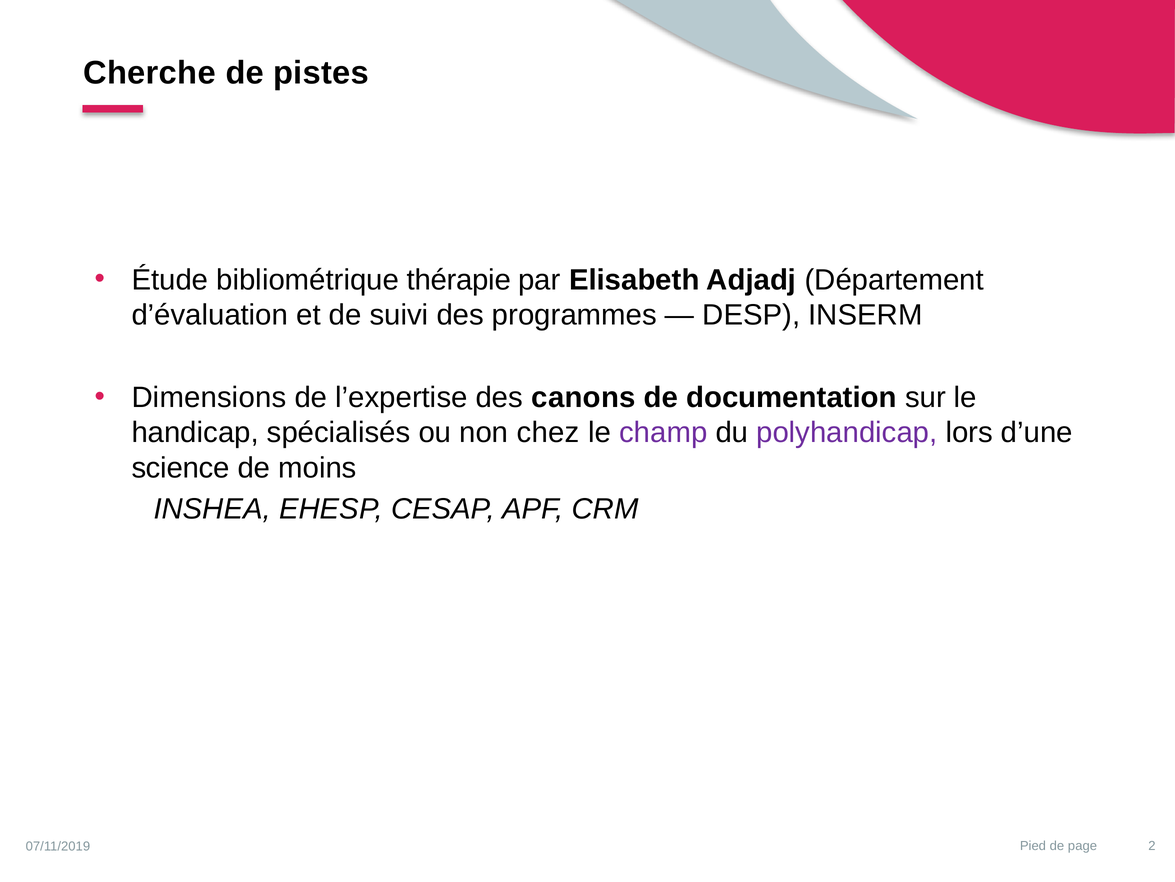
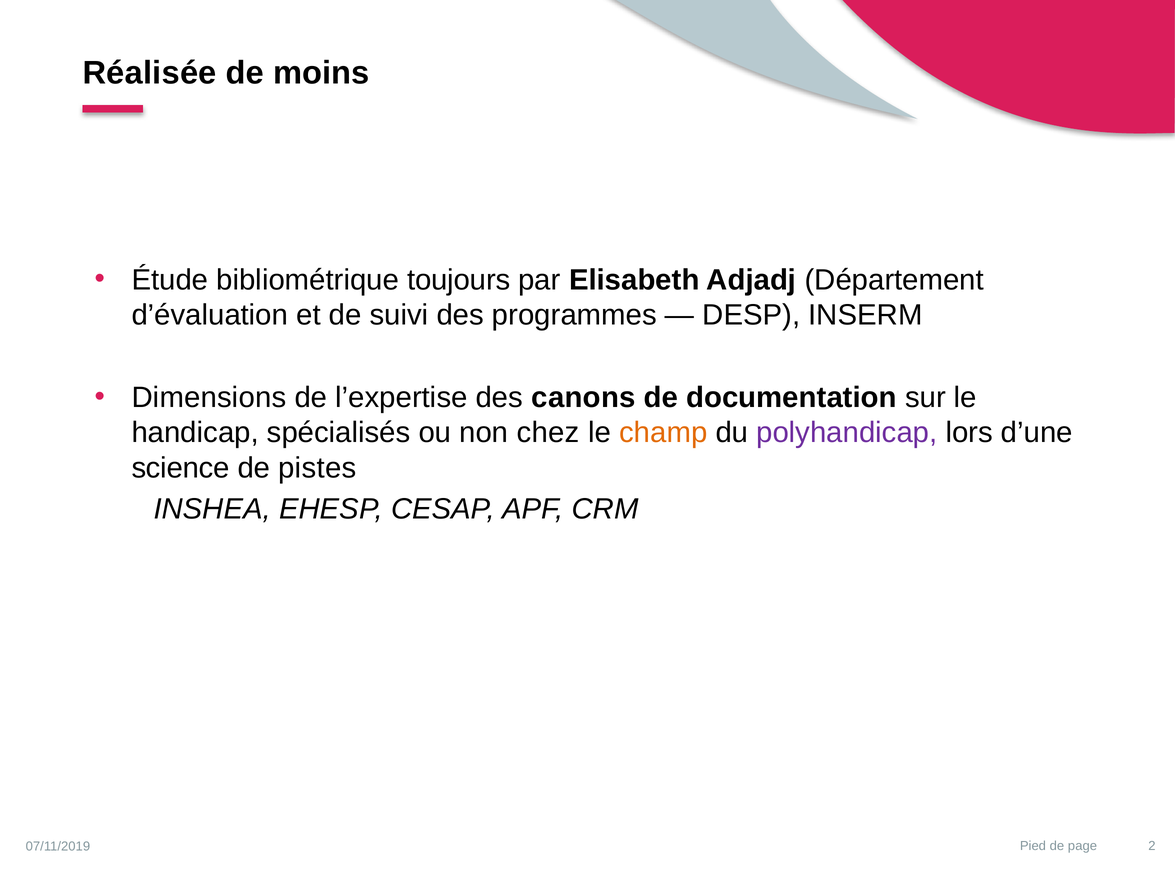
Cherche: Cherche -> Réalisée
pistes: pistes -> moins
thérapie: thérapie -> toujours
champ colour: purple -> orange
moins: moins -> pistes
